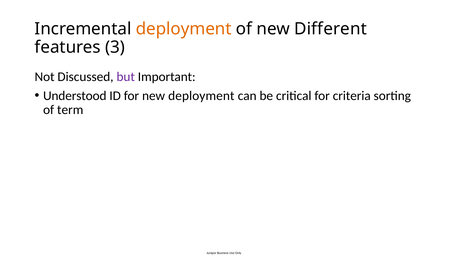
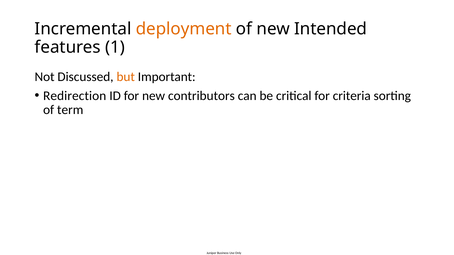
Different: Different -> Intended
3: 3 -> 1
but colour: purple -> orange
Understood: Understood -> Redirection
new deployment: deployment -> contributors
